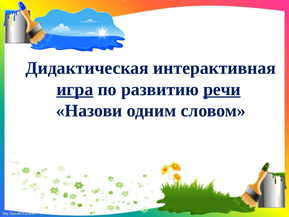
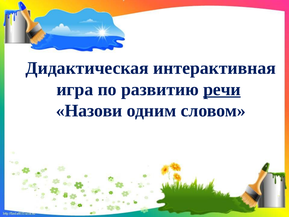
игра underline: present -> none
